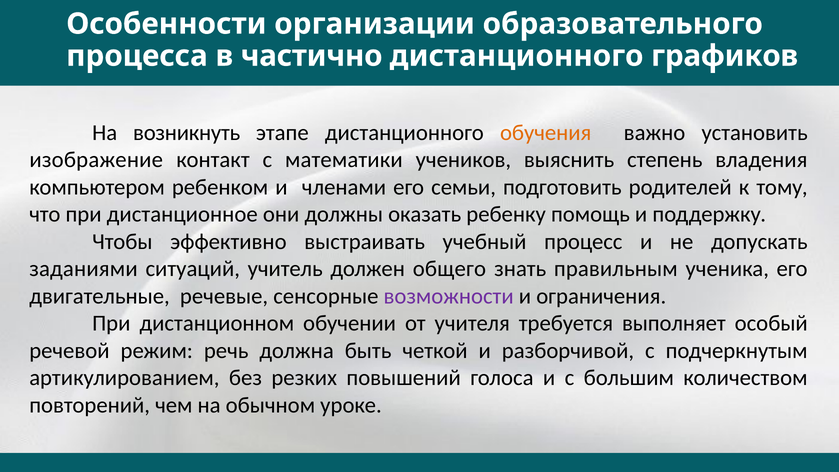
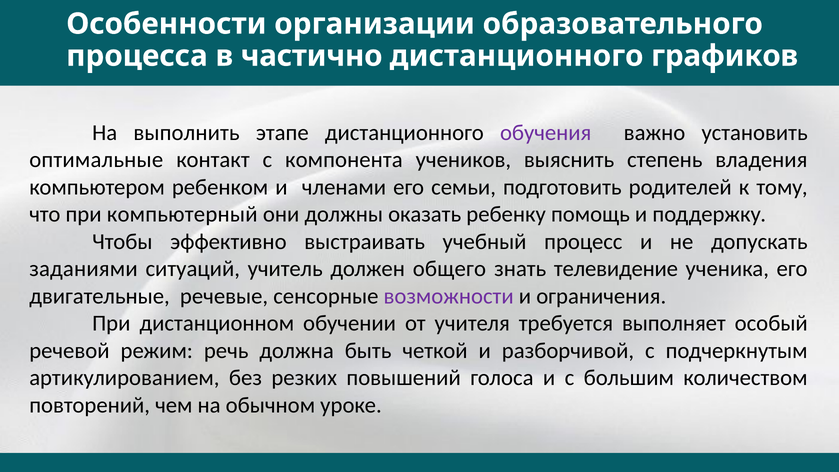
возникнуть: возникнуть -> выполнить
обучения colour: orange -> purple
изображение: изображение -> оптимальные
математики: математики -> компонента
дистанционное: дистанционное -> компьютерный
правильным: правильным -> телевидение
